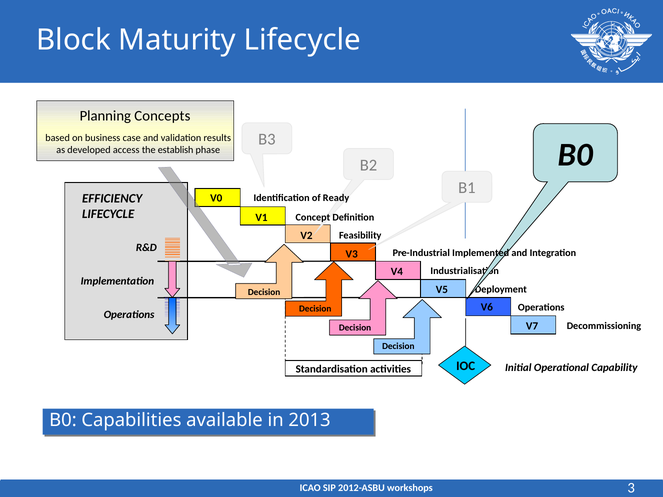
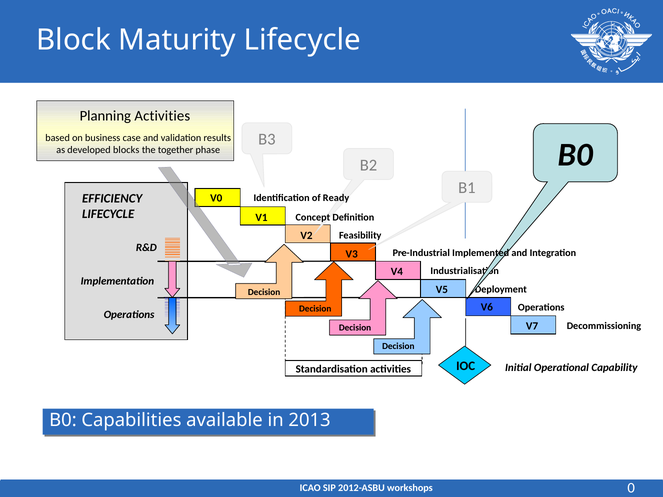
Planning Concepts: Concepts -> Activities
access: access -> blocks
establish: establish -> together
3: 3 -> 0
